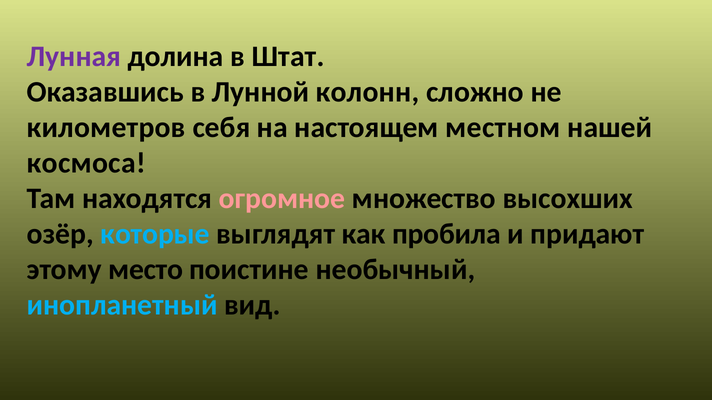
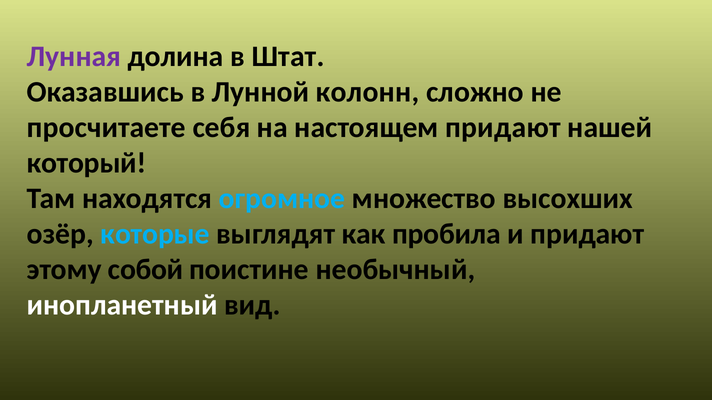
километров: километров -> просчитаете
настоящем местном: местном -> придают
космоса: космоса -> который
огромное colour: pink -> light blue
место: место -> собой
инопланетный colour: light blue -> white
